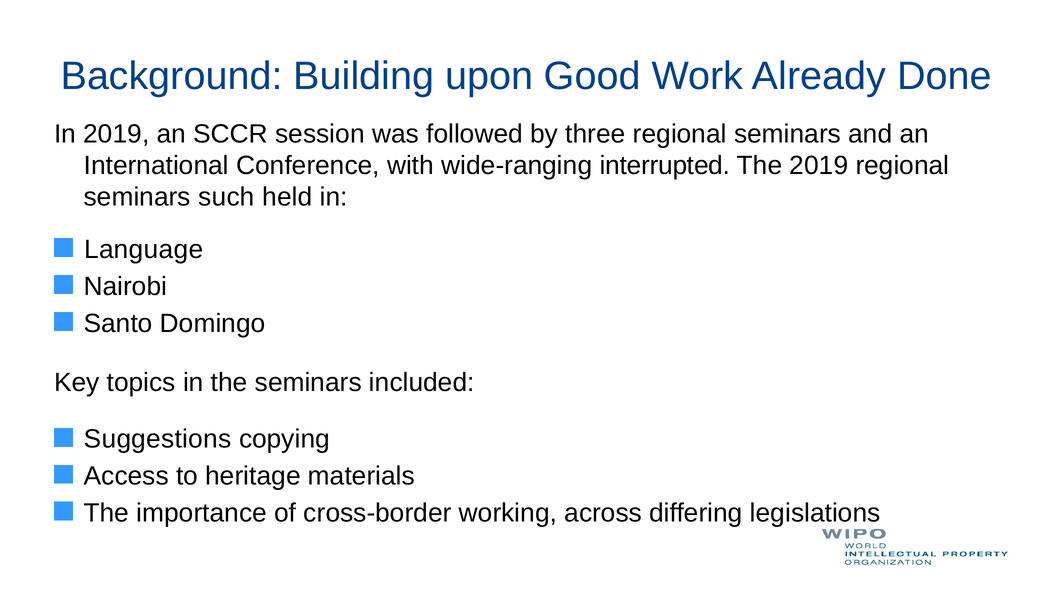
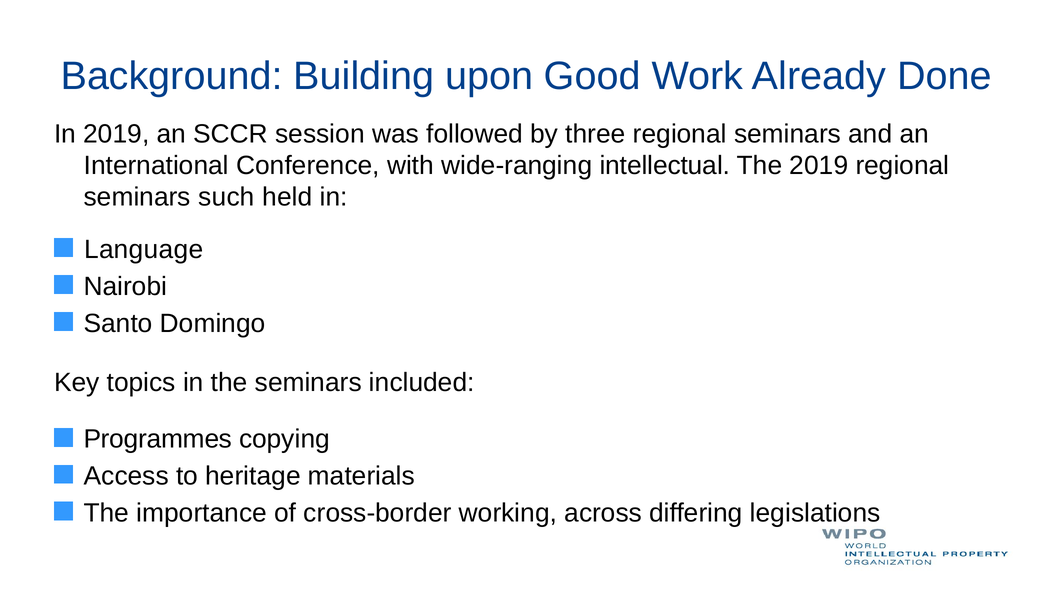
interrupted: interrupted -> intellectual
Suggestions: Suggestions -> Programmes
